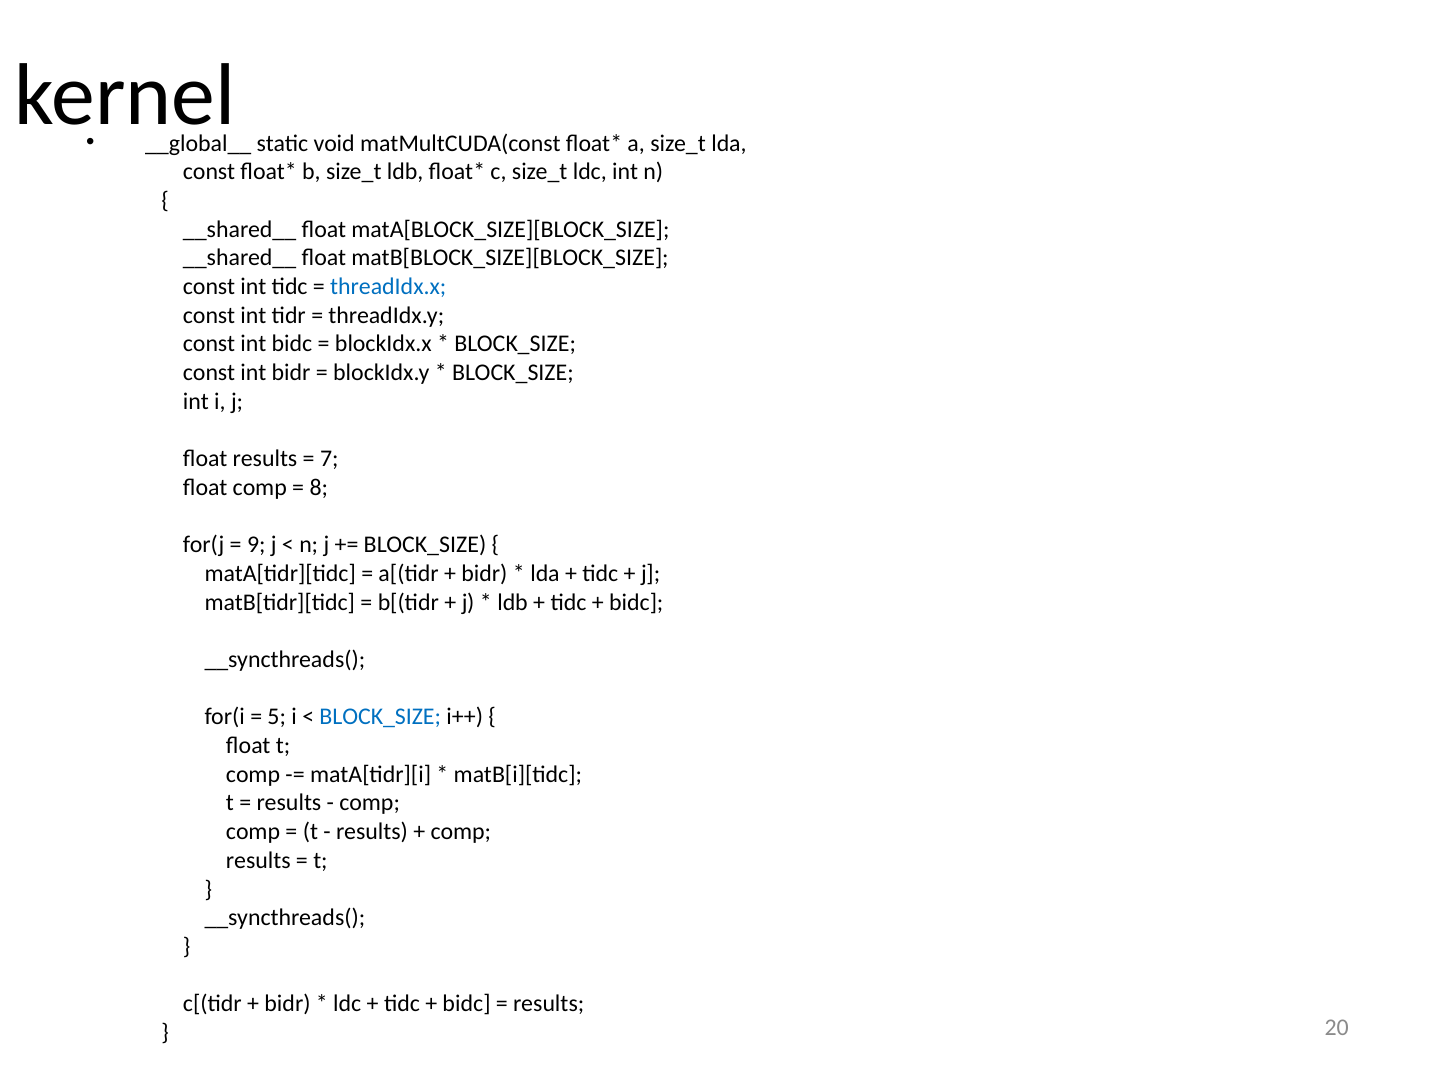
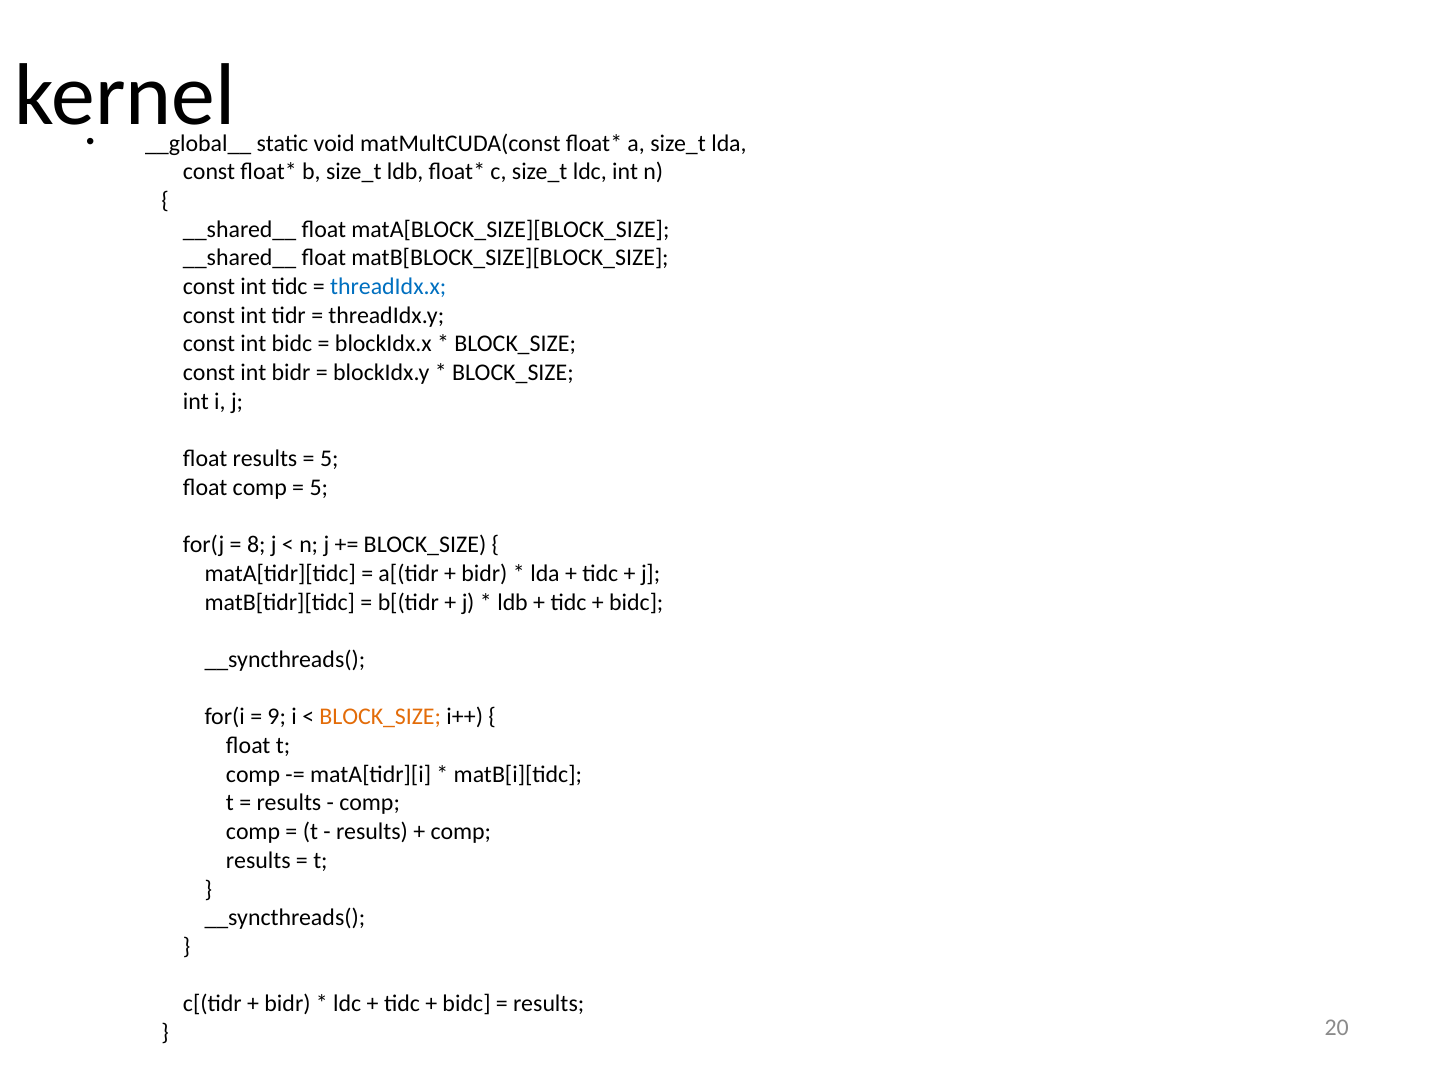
7 at (329, 459): 7 -> 5
8 at (319, 488): 8 -> 5
9: 9 -> 8
5: 5 -> 9
BLOCK_SIZE at (380, 717) colour: blue -> orange
